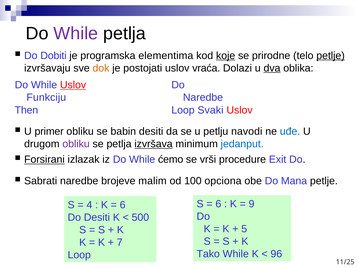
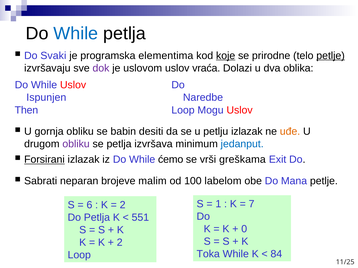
While at (76, 34) colour: purple -> blue
Dobiti: Dobiti -> Svaki
dok colour: orange -> purple
postojati: postojati -> uslovom
dva underline: present -> none
Uslov at (73, 85) underline: present -> none
Funkciju: Funkciju -> Ispunjen
Svaki: Svaki -> Mogu
primer: primer -> gornja
petlju navodi: navodi -> izlazak
uđe colour: blue -> orange
izvršava underline: present -> none
procedure: procedure -> greškama
Sabrati naredbe: naredbe -> neparan
opciona: opciona -> labelom
6 at (218, 204): 6 -> 1
9: 9 -> 7
4: 4 -> 6
6 at (123, 205): 6 -> 2
Do Desiti: Desiti -> Petlja
500: 500 -> 551
5: 5 -> 0
7 at (120, 243): 7 -> 2
Tako: Tako -> Toka
96: 96 -> 84
